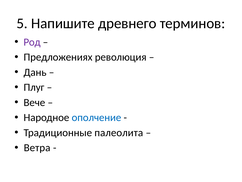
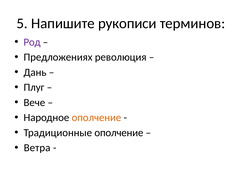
древнего: древнего -> рукописи
ополчение at (96, 117) colour: blue -> orange
Традиционные палеолита: палеолита -> ополчение
